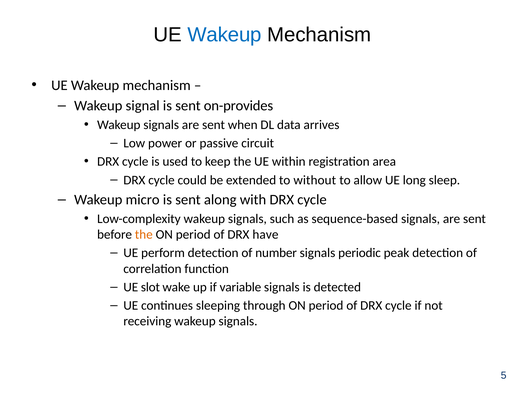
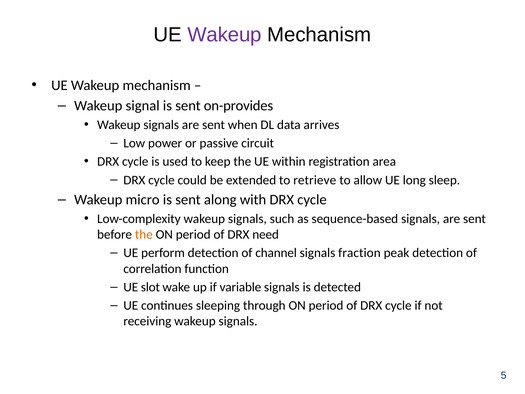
Wakeup at (225, 35) colour: blue -> purple
without: without -> retrieve
have: have -> need
number: number -> channel
periodic: periodic -> fraction
